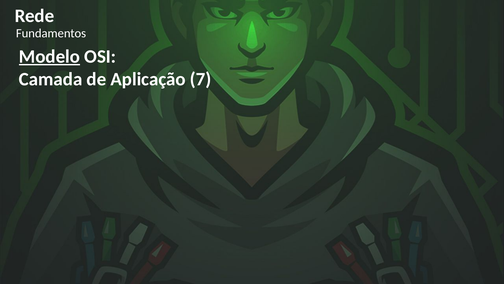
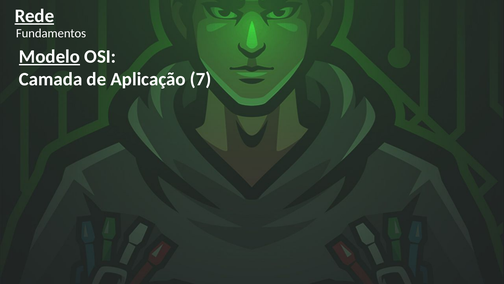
Rede underline: none -> present
